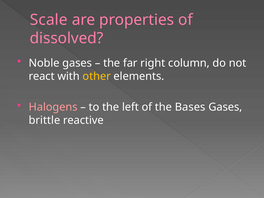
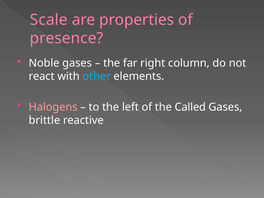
dissolved: dissolved -> presence
other colour: yellow -> light blue
Bases: Bases -> Called
